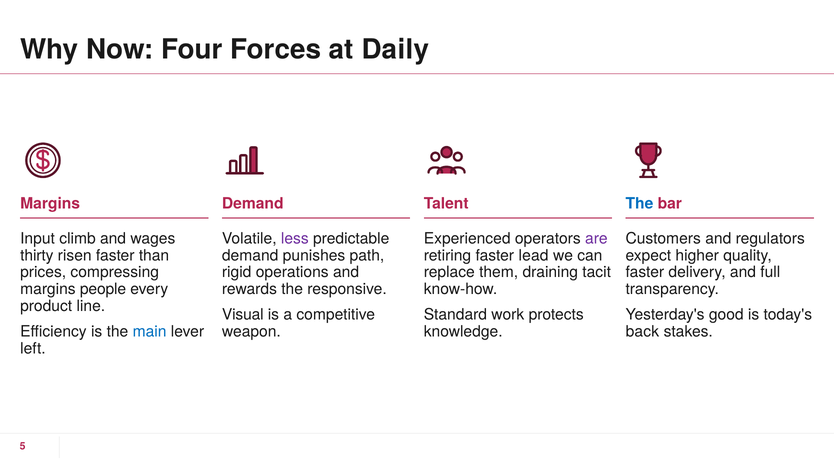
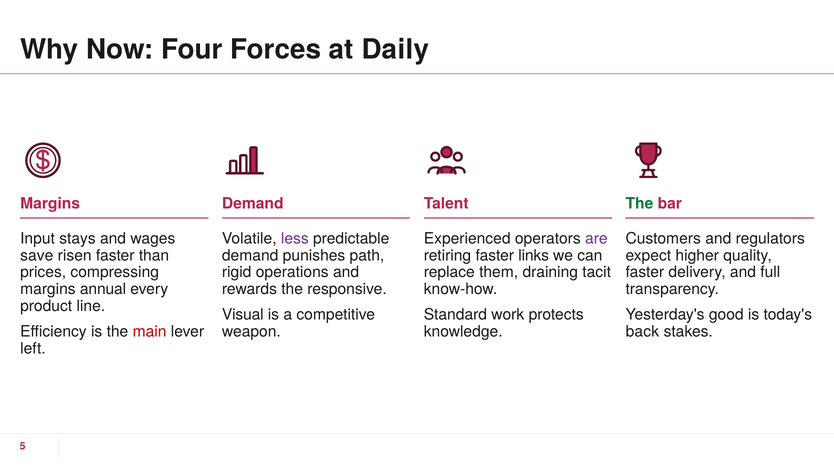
The at (639, 204) colour: blue -> green
climb: climb -> stays
thirty: thirty -> save
lead: lead -> links
people: people -> annual
main colour: blue -> red
